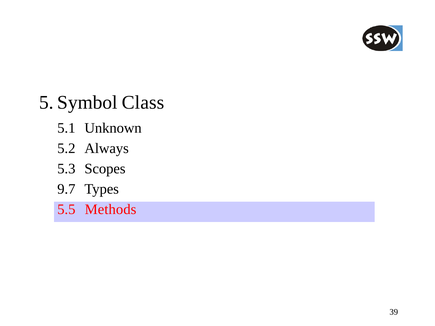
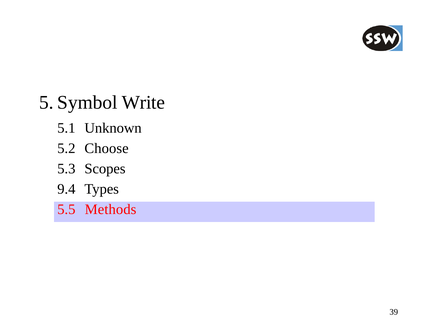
Class: Class -> Write
Always: Always -> Choose
9.7: 9.7 -> 9.4
